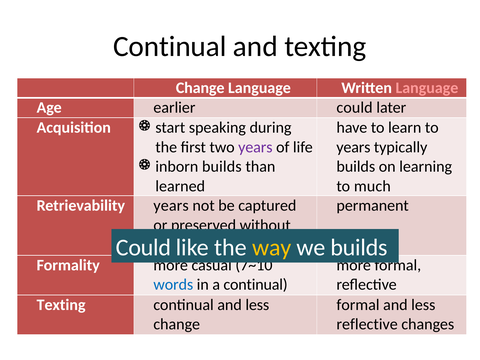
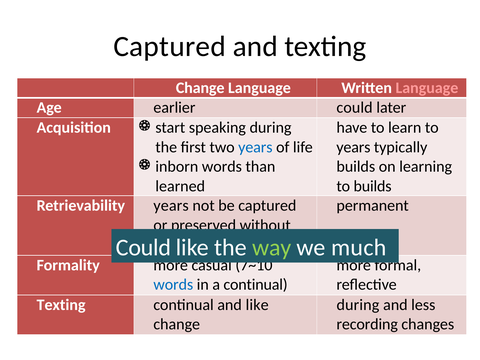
Continual at (170, 46): Continual -> Captured
years at (255, 147) colour: purple -> blue
builds at (222, 167): builds -> words
to much: much -> builds
way colour: yellow -> light green
we builds: builds -> much
continual and less: less -> like
formal at (358, 305): formal -> during
reflective at (367, 324): reflective -> recording
